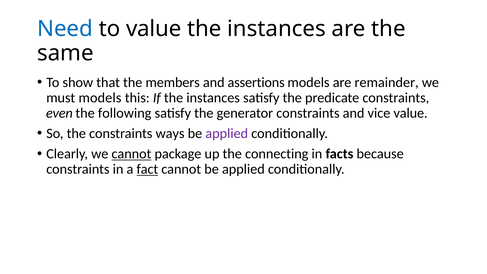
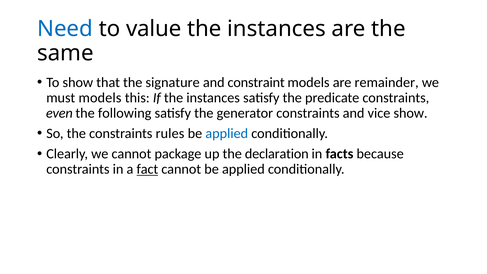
members: members -> signature
assertions: assertions -> constraint
vice value: value -> show
ways: ways -> rules
applied at (227, 133) colour: purple -> blue
cannot at (131, 154) underline: present -> none
connecting: connecting -> declaration
